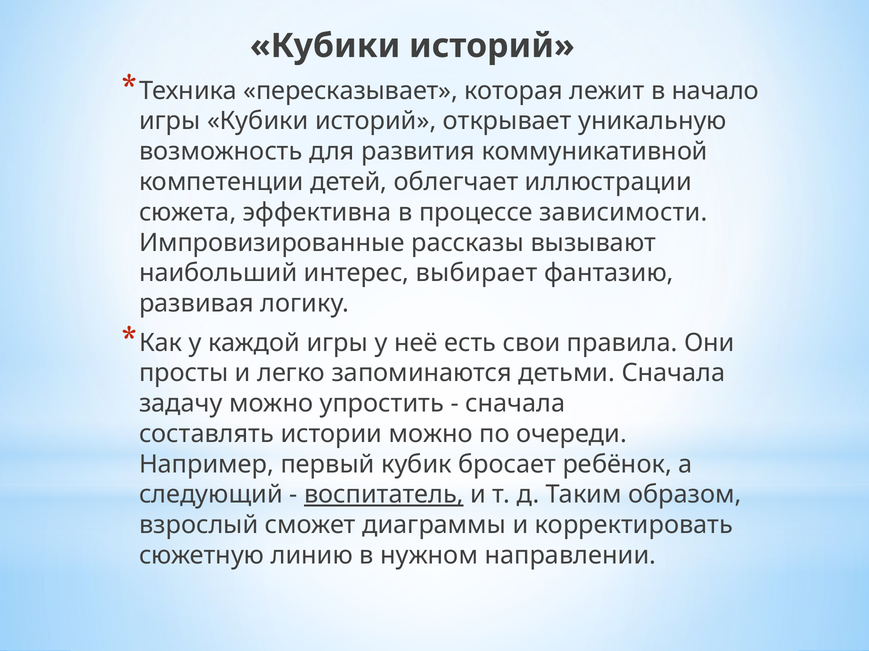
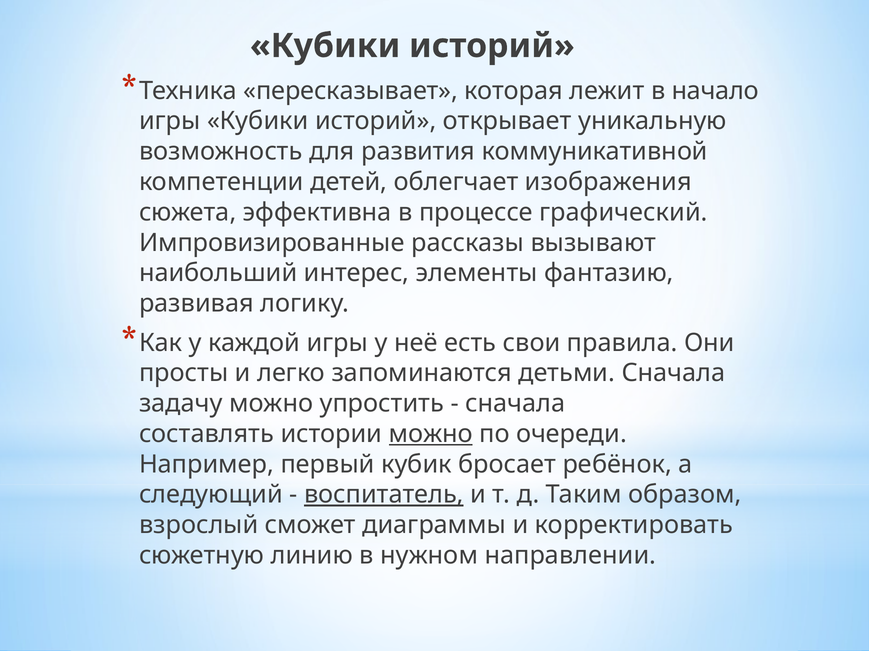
иллюстрации: иллюстрации -> изображения
зависимости: зависимости -> графический
выбирает: выбирает -> элементы
можно at (431, 434) underline: none -> present
